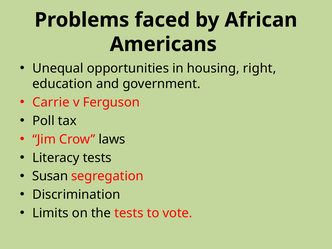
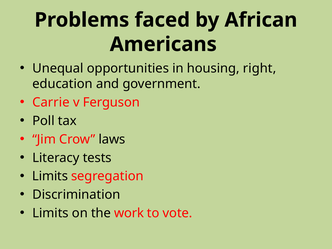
Susan at (50, 176): Susan -> Limits
the tests: tests -> work
